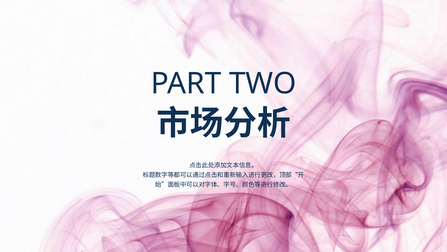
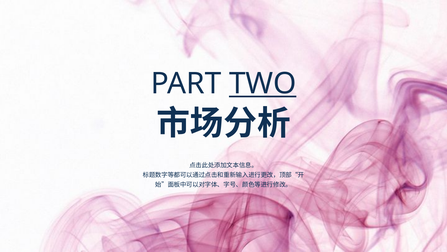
TWO underline: none -> present
